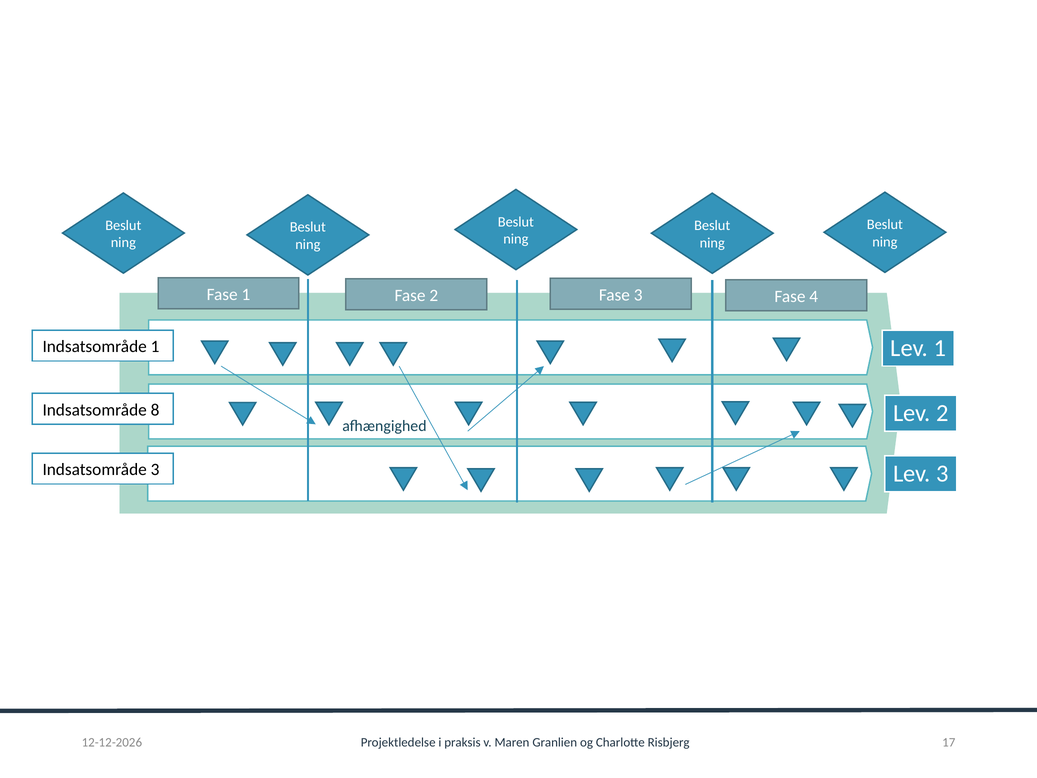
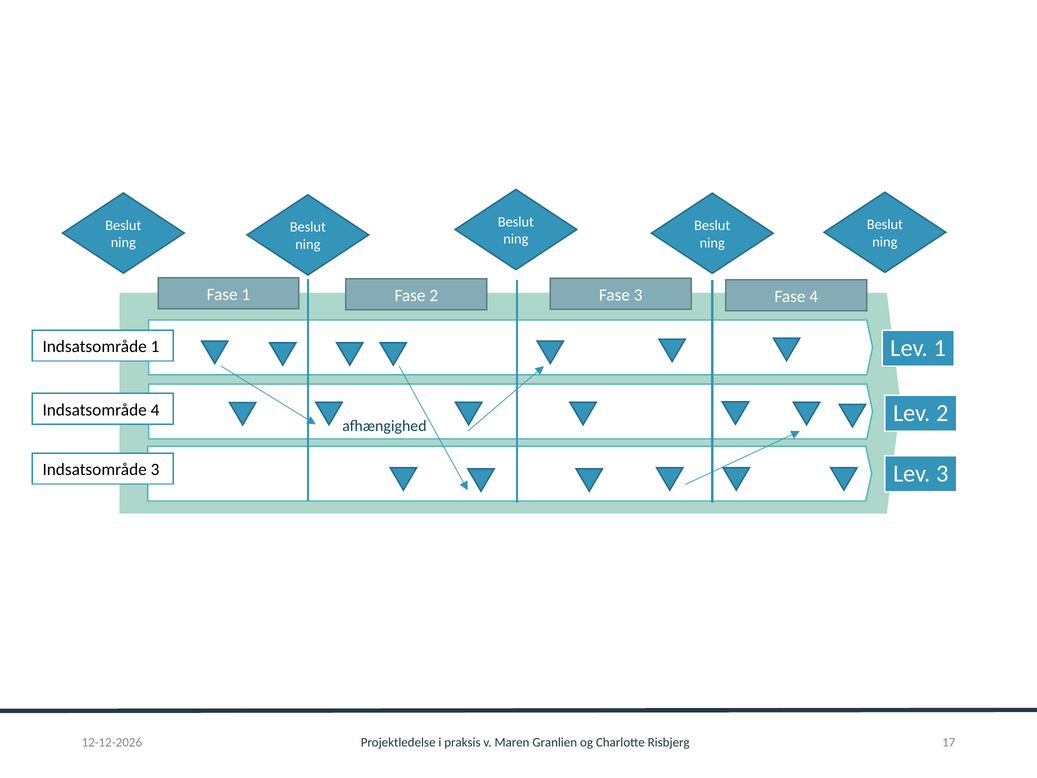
Indsatsområde 8: 8 -> 4
